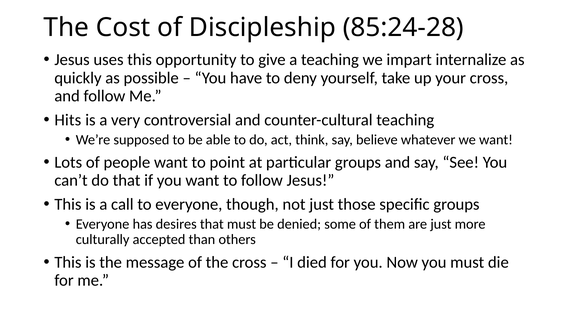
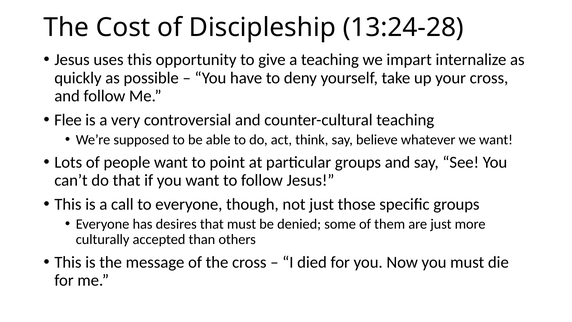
85:24-28: 85:24-28 -> 13:24-28
Hits: Hits -> Flee
